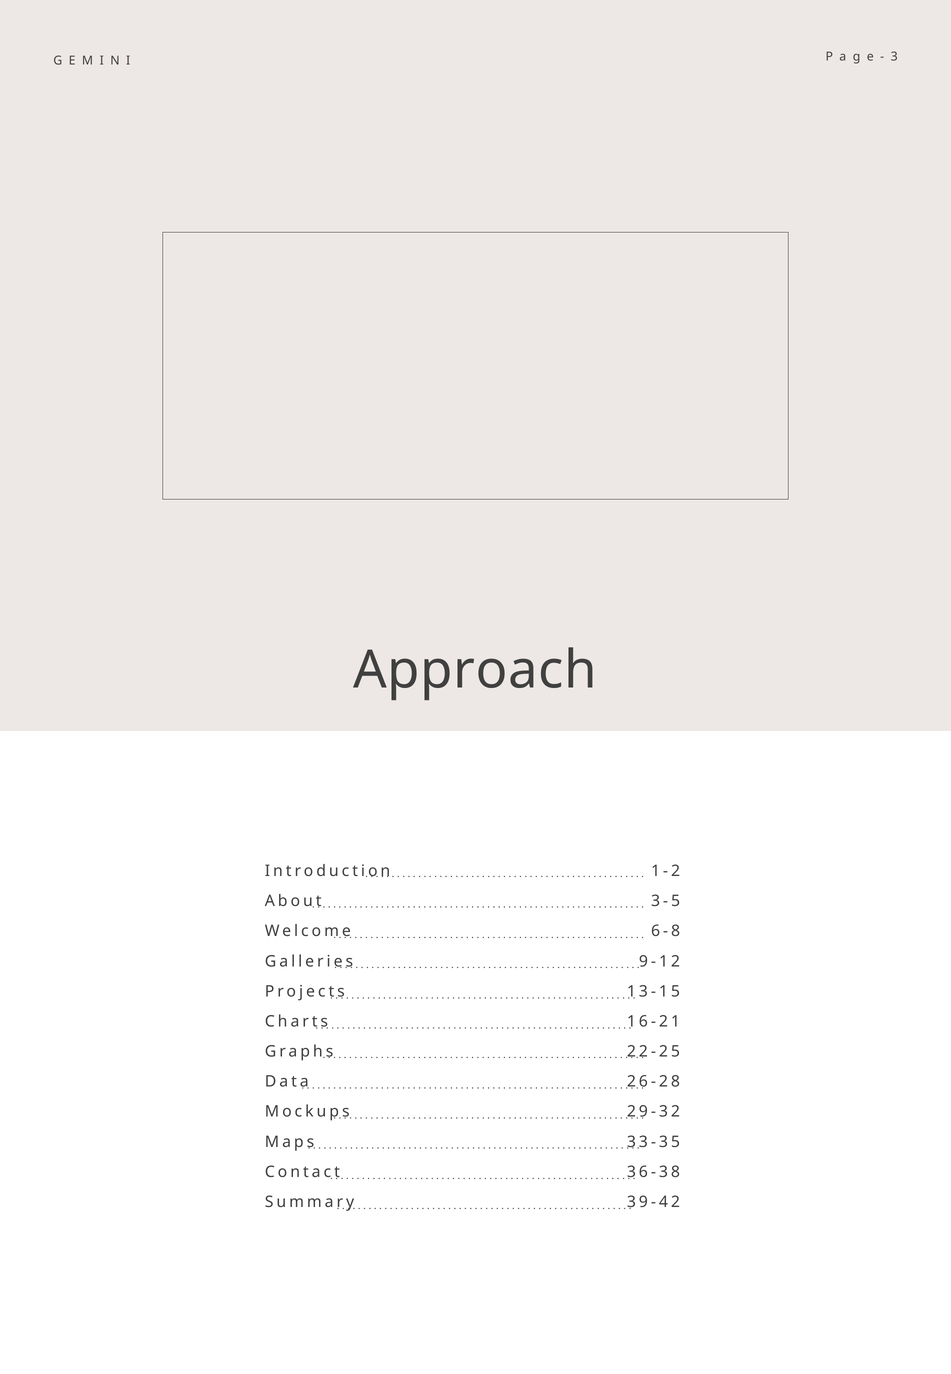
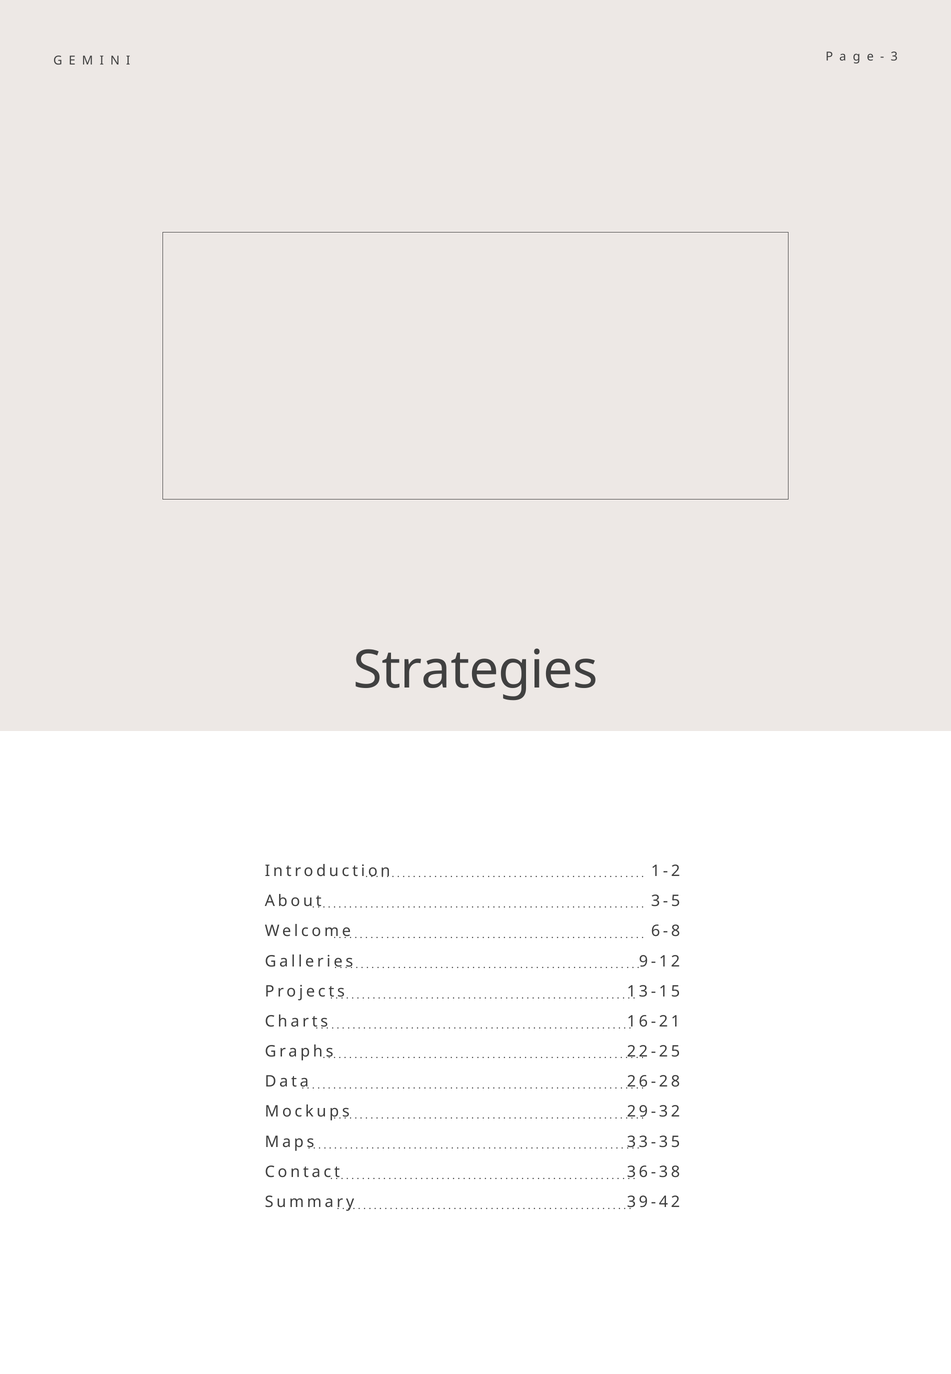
Approach: Approach -> Strategies
